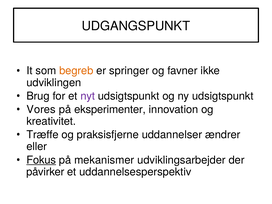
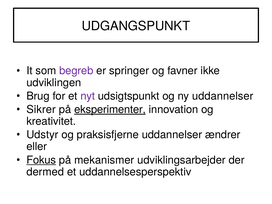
begreb colour: orange -> purple
ny udsigtspunkt: udsigtspunkt -> uddannelser
Vores: Vores -> Sikrer
eksperimenter underline: none -> present
Træffe: Træffe -> Udstyr
påvirker: påvirker -> dermed
